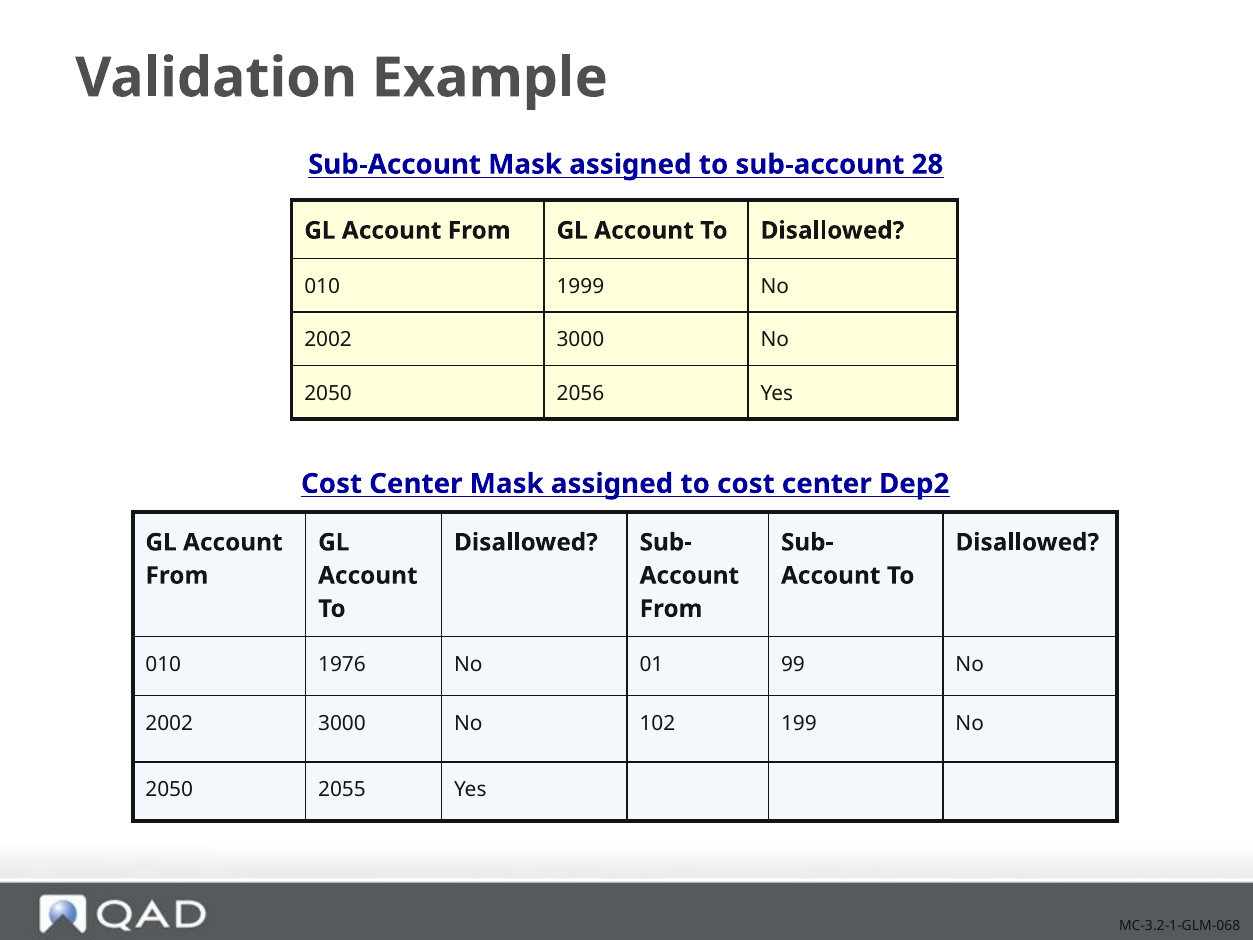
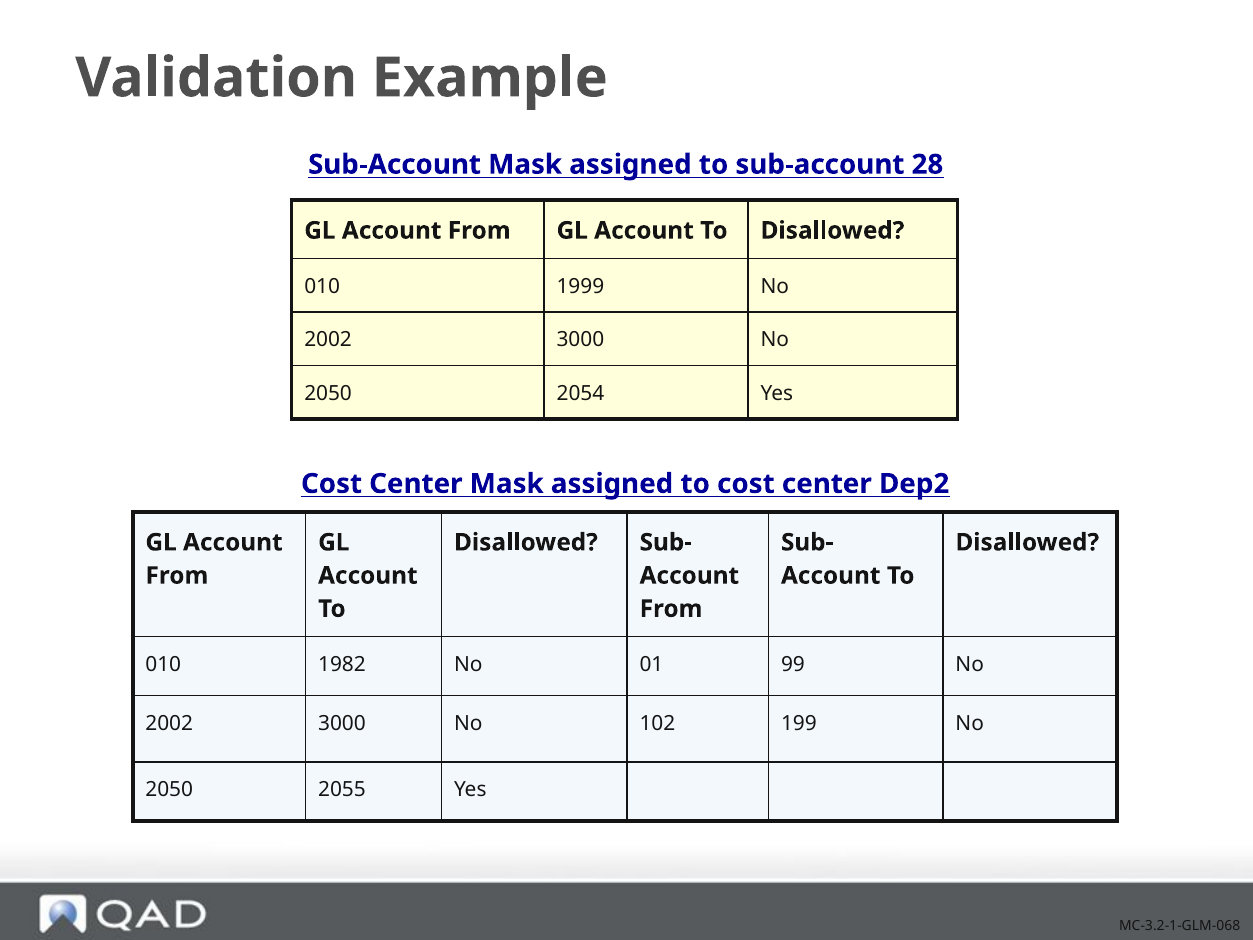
2056: 2056 -> 2054
1976: 1976 -> 1982
